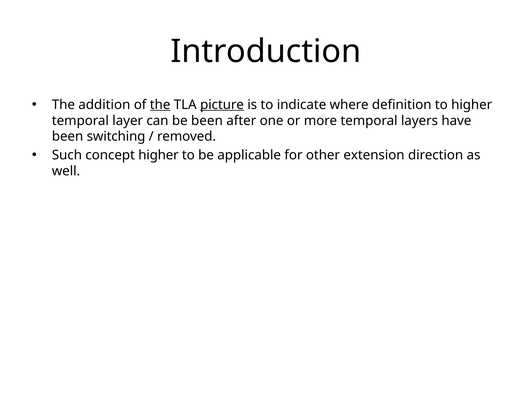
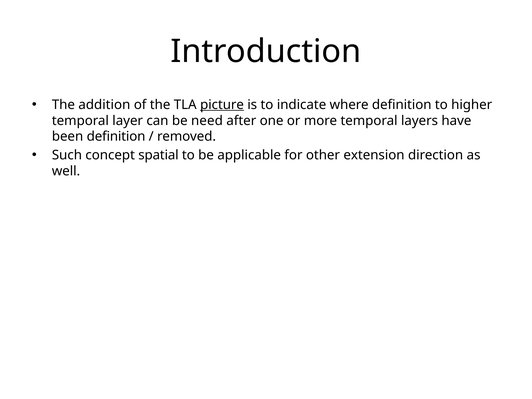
the at (160, 105) underline: present -> none
be been: been -> need
been switching: switching -> definition
concept higher: higher -> spatial
